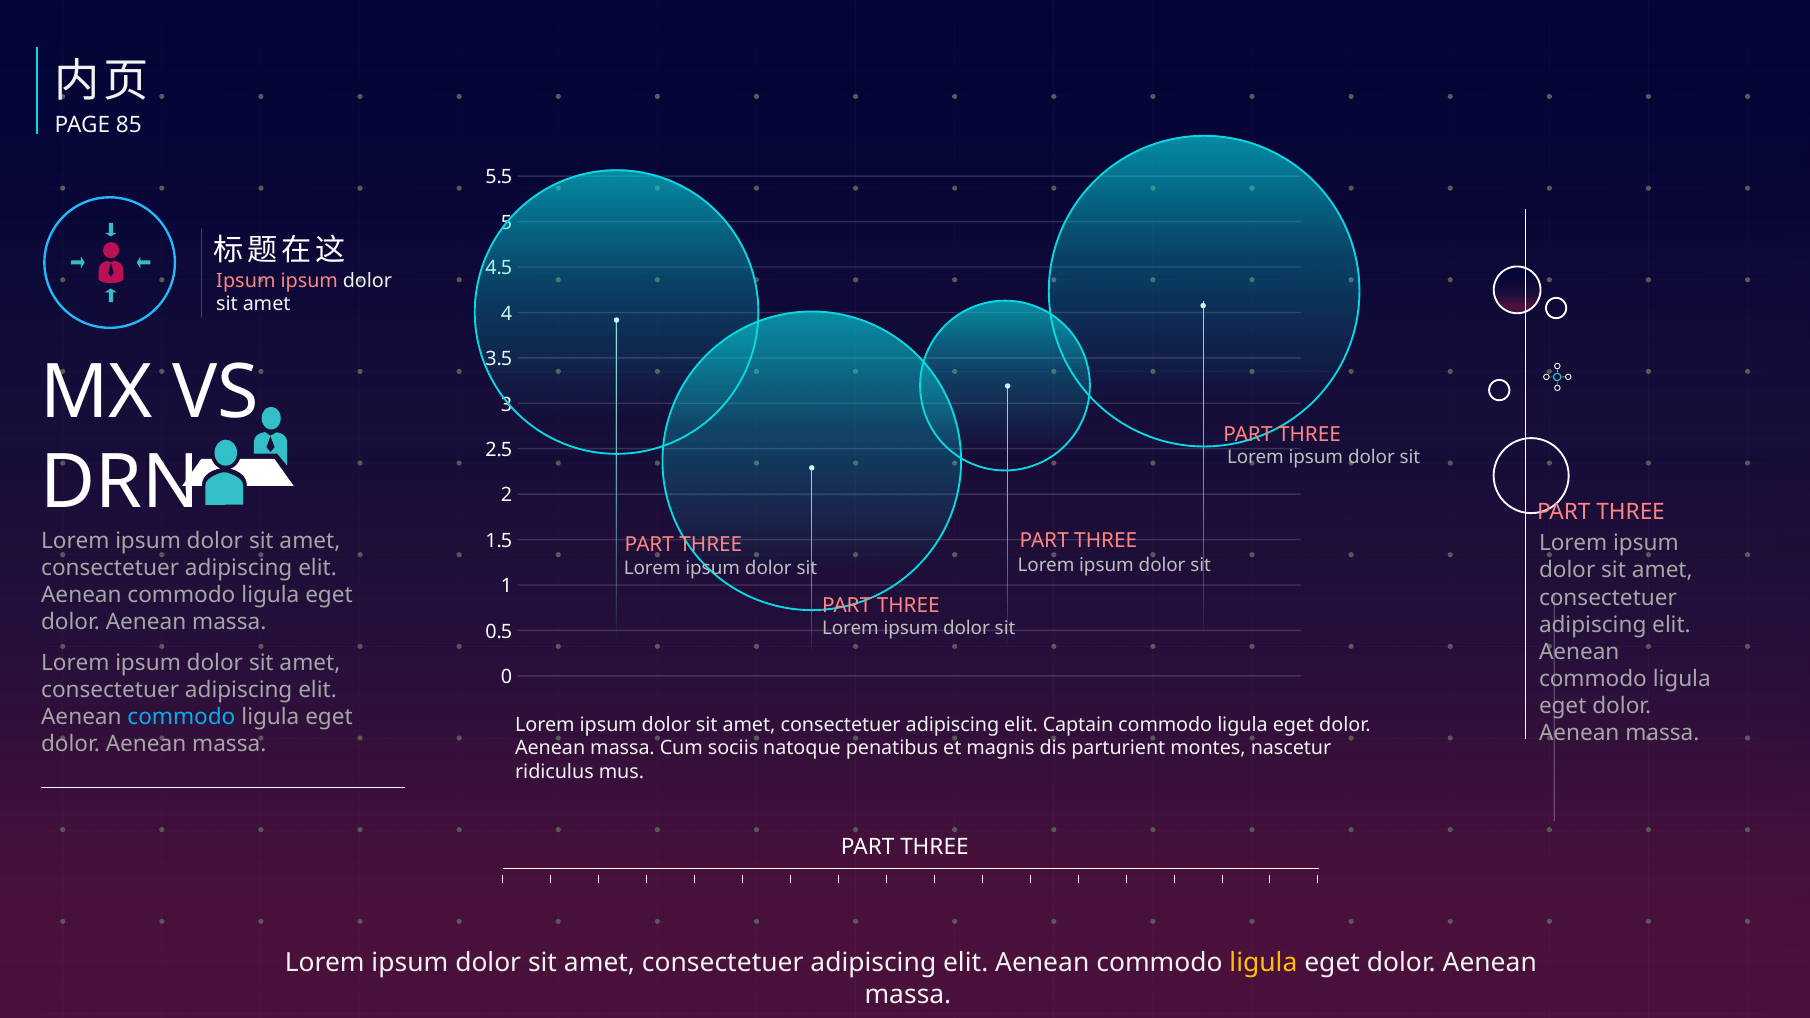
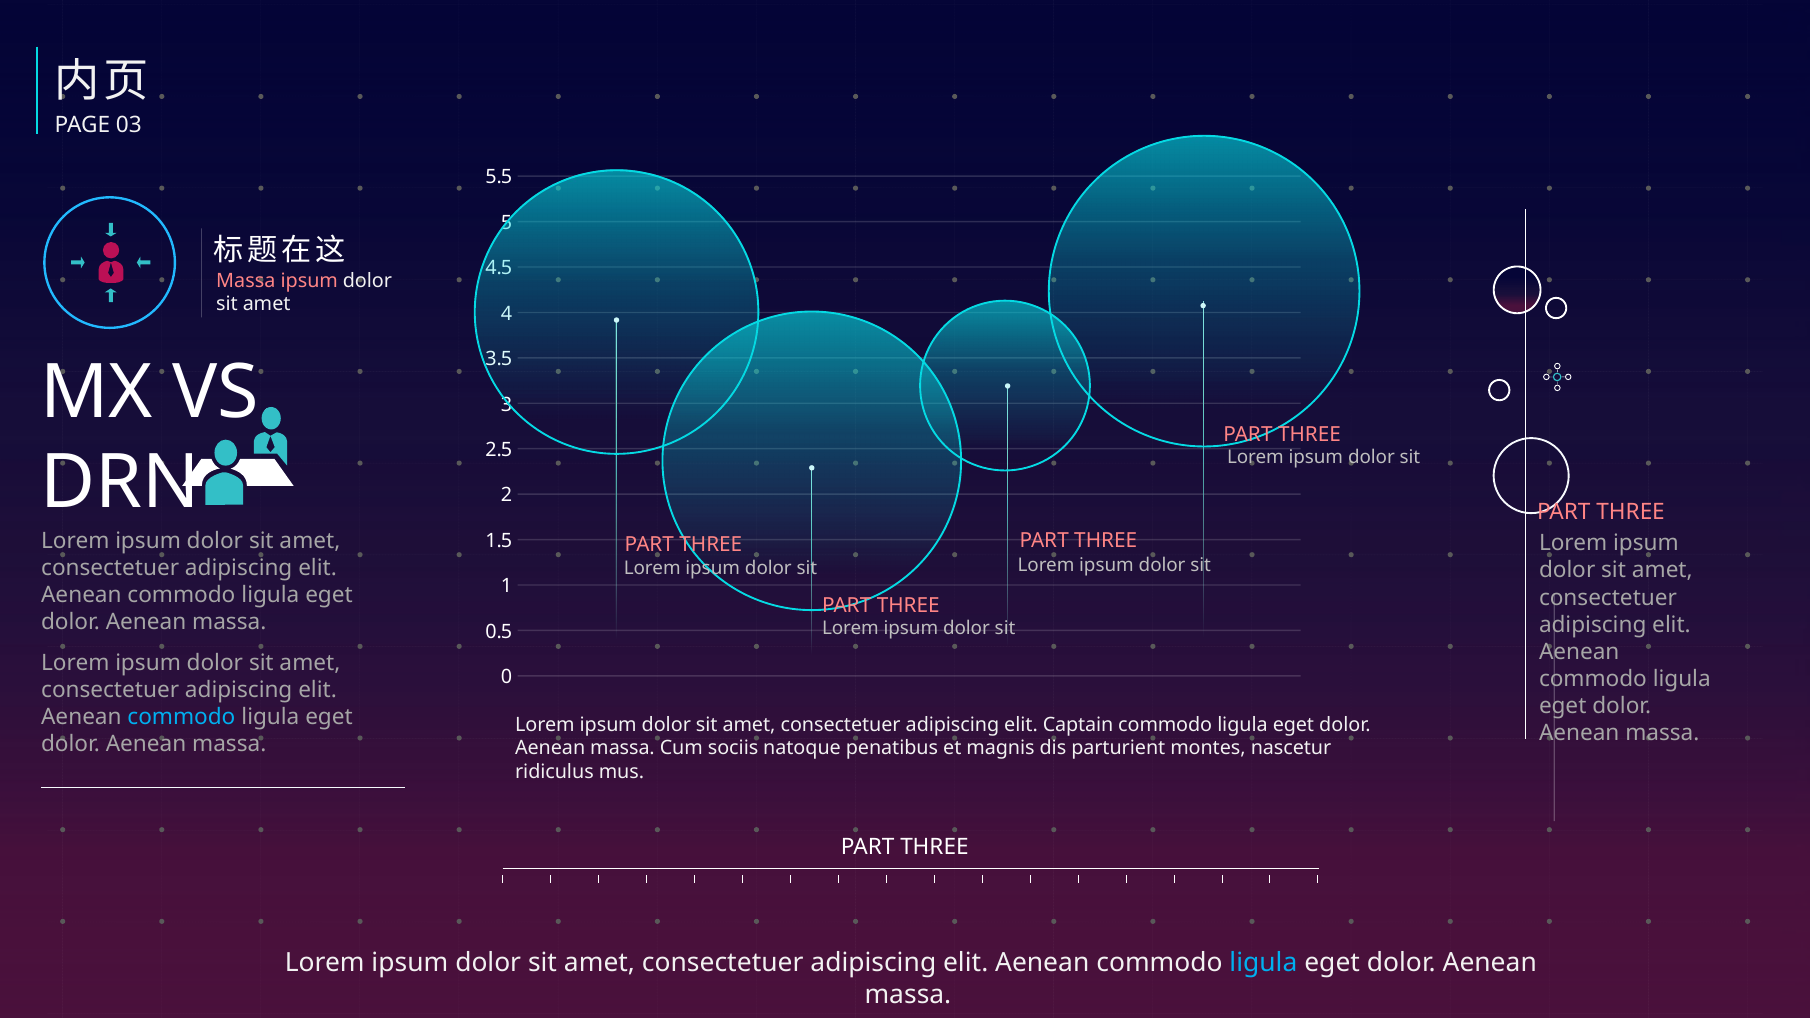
85: 85 -> 03
Ipsum at (246, 281): Ipsum -> Massa
ligula at (1263, 963) colour: yellow -> light blue
